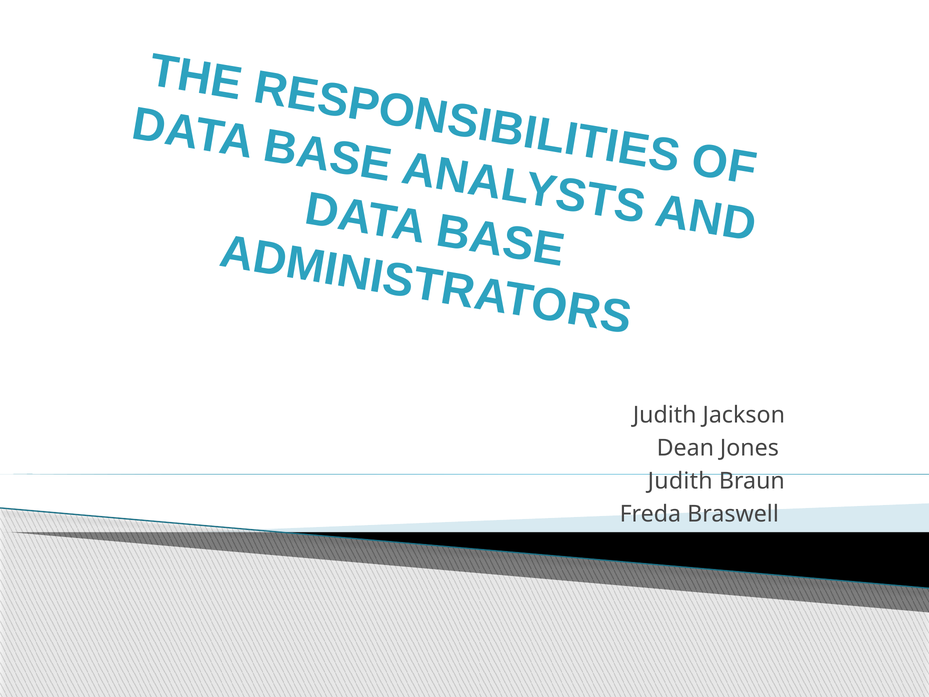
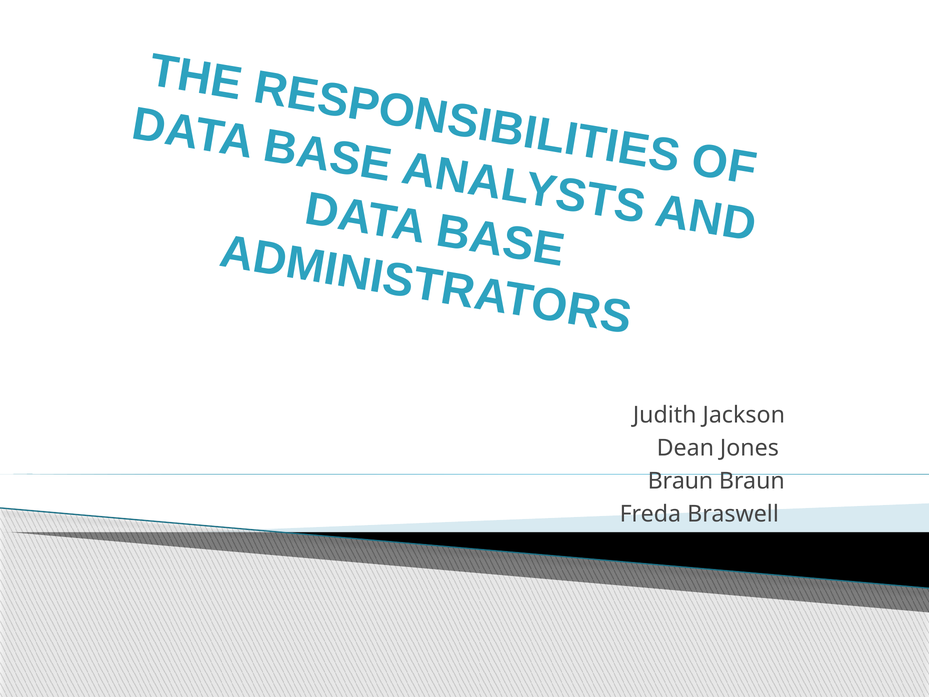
Judith at (680, 481): Judith -> Braun
